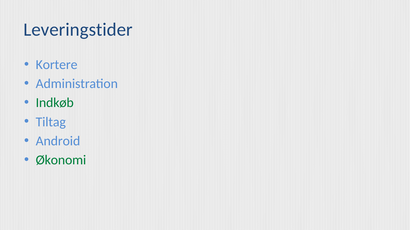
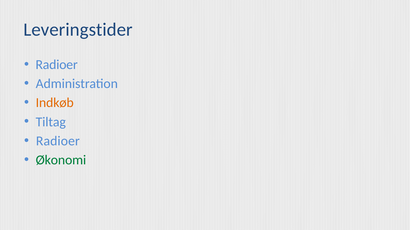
Kortere at (57, 65): Kortere -> Radioer
Indkøb colour: green -> orange
Android at (58, 141): Android -> Radioer
